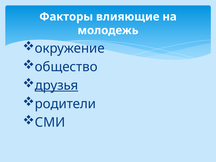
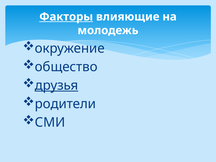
Факторы underline: none -> present
